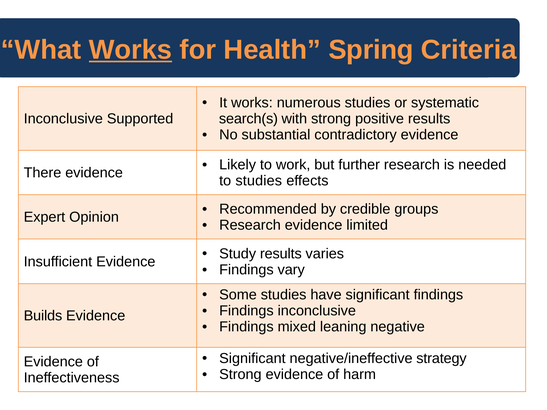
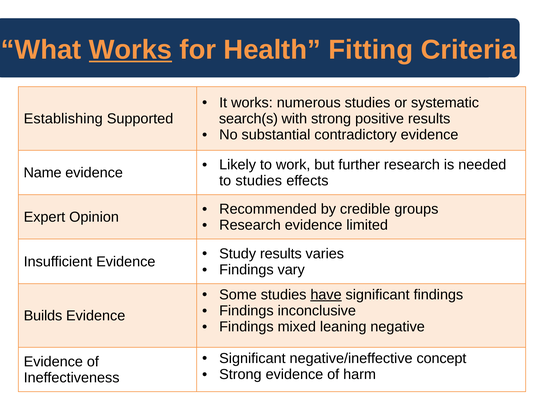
Spring: Spring -> Fitting
Inconclusive at (63, 119): Inconclusive -> Establishing
There: There -> Name
have underline: none -> present
strategy: strategy -> concept
